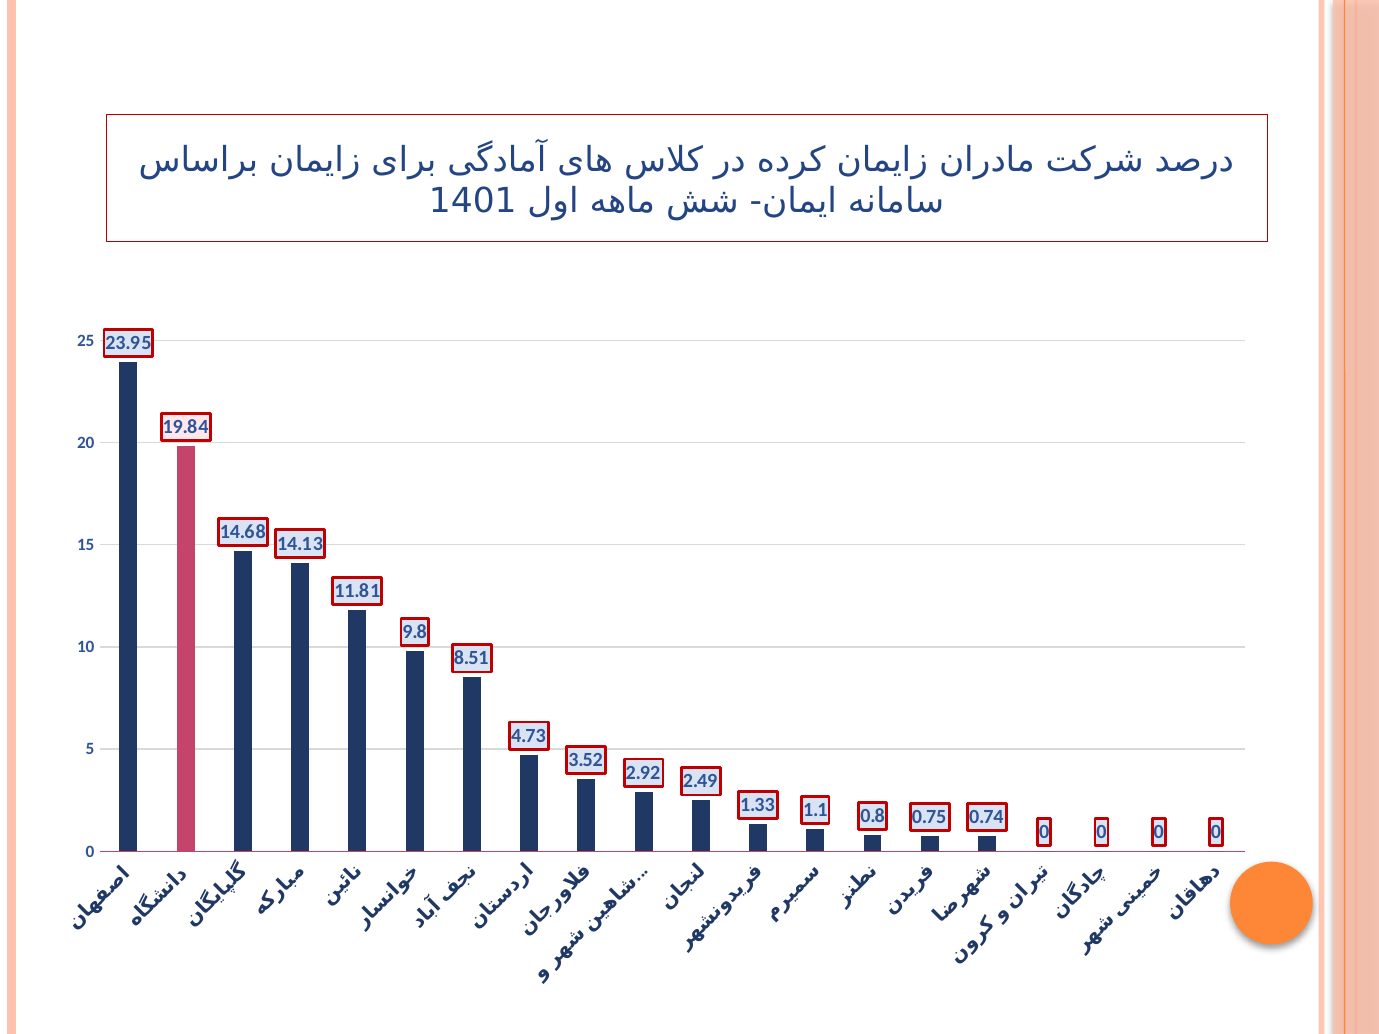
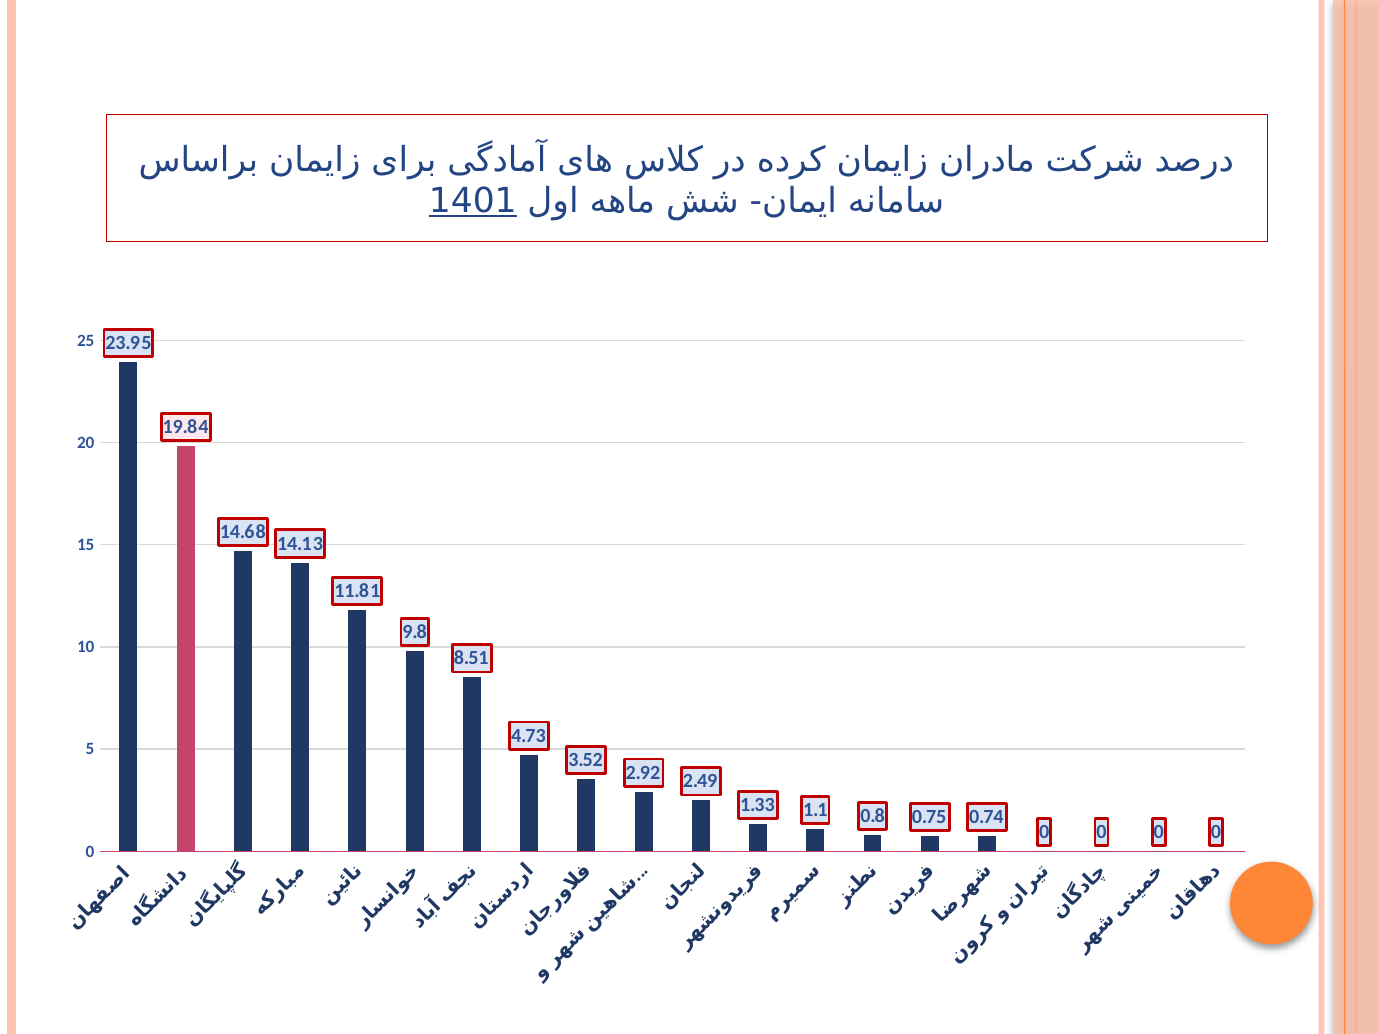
1401 underline: none -> present
